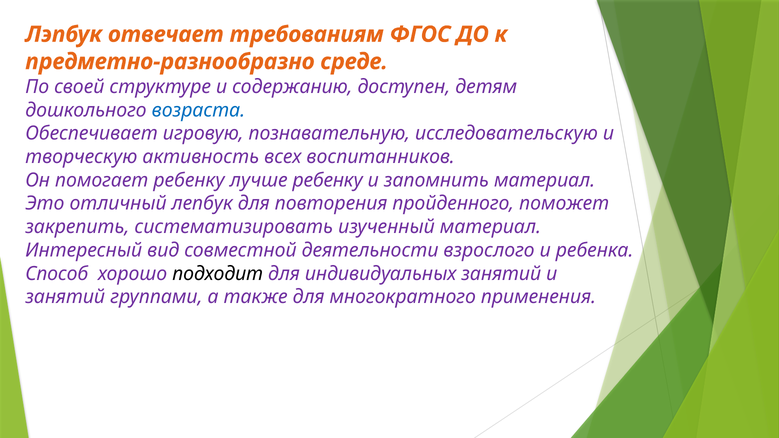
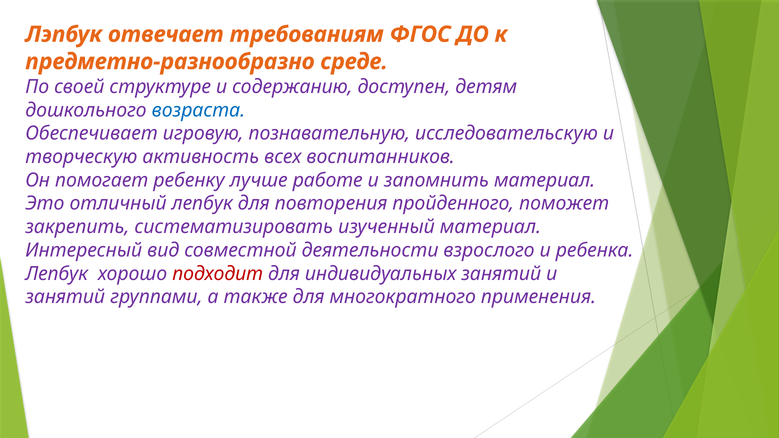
лучше ребенку: ребенку -> работе
Способ at (57, 274): Способ -> Лепбук
подходит colour: black -> red
